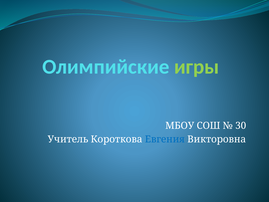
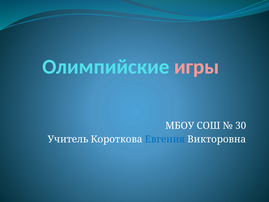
игры colour: light green -> pink
